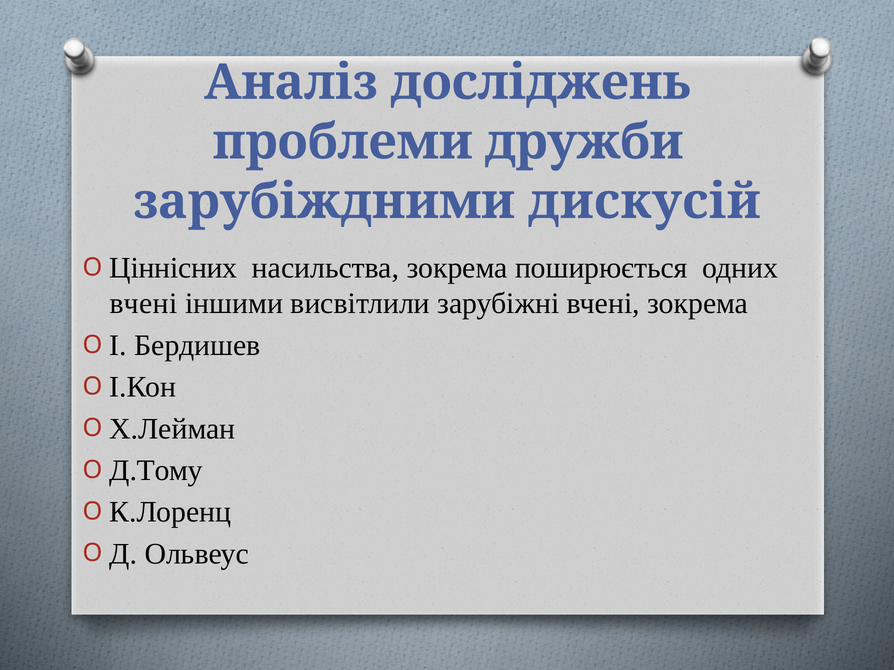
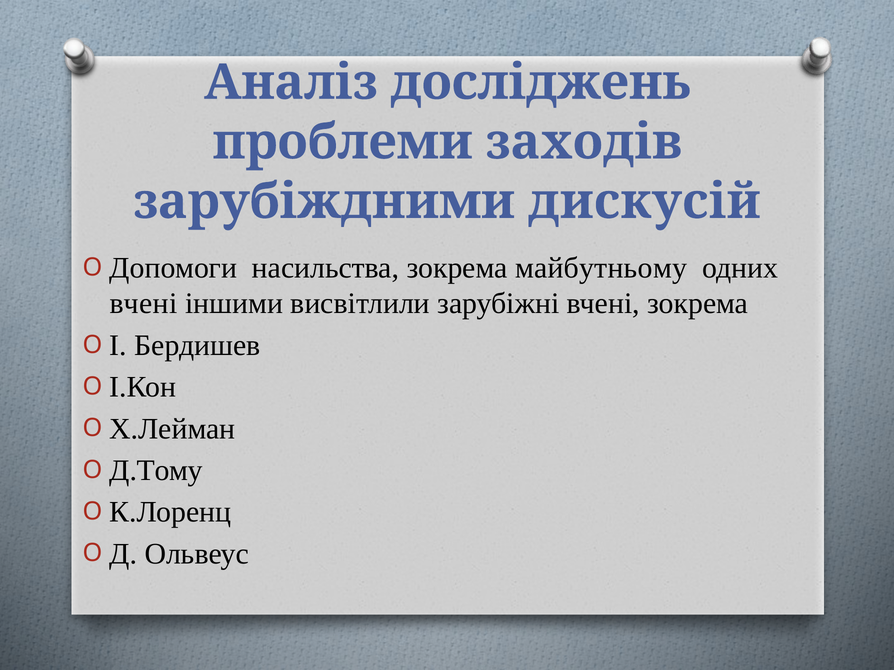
дружби: дружби -> заходів
Ціннісних: Ціннісних -> Допомоги
поширюється: поширюється -> майбутньому
